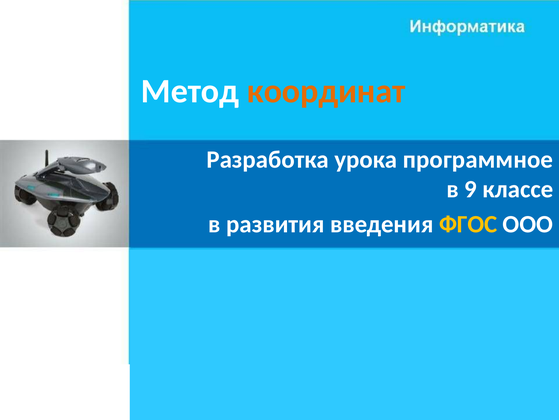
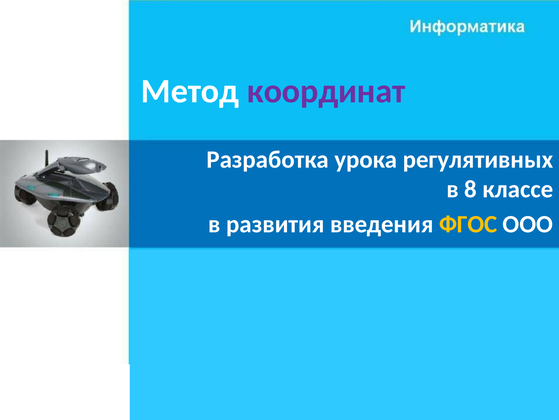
координат colour: orange -> purple
программное: программное -> регулятивных
9: 9 -> 8
